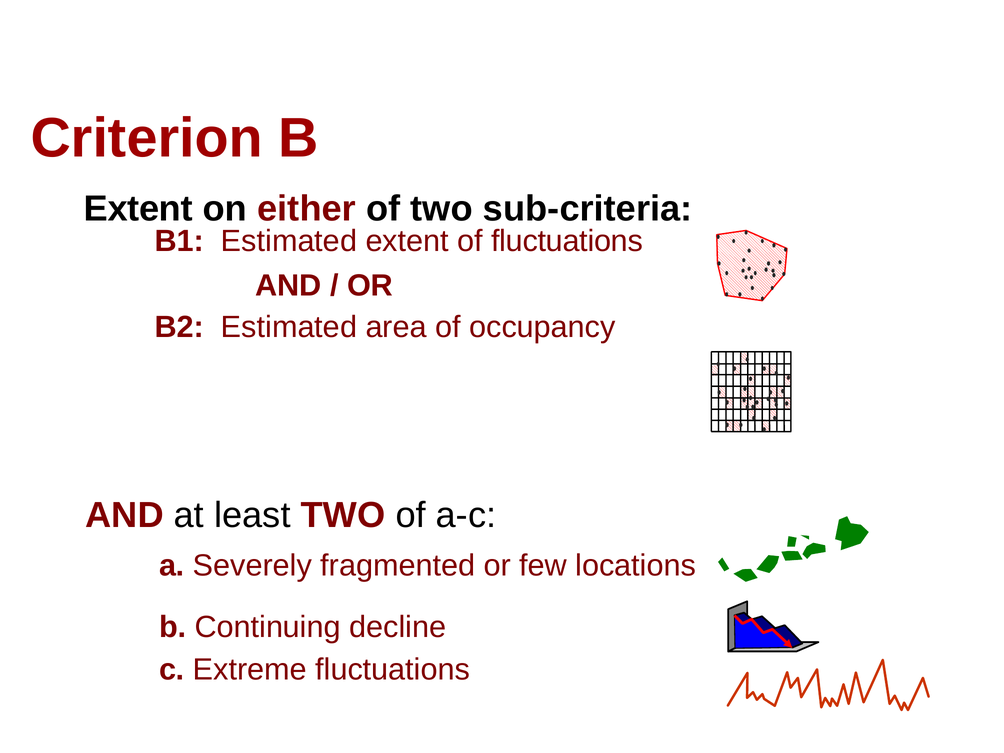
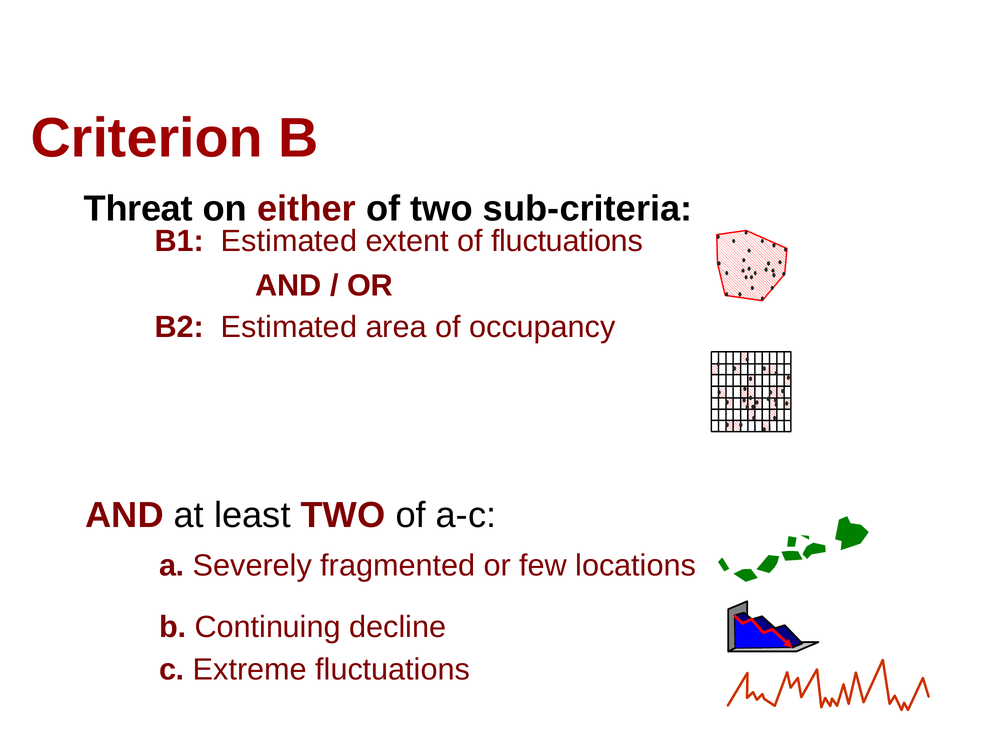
Extent at (138, 209): Extent -> Threat
